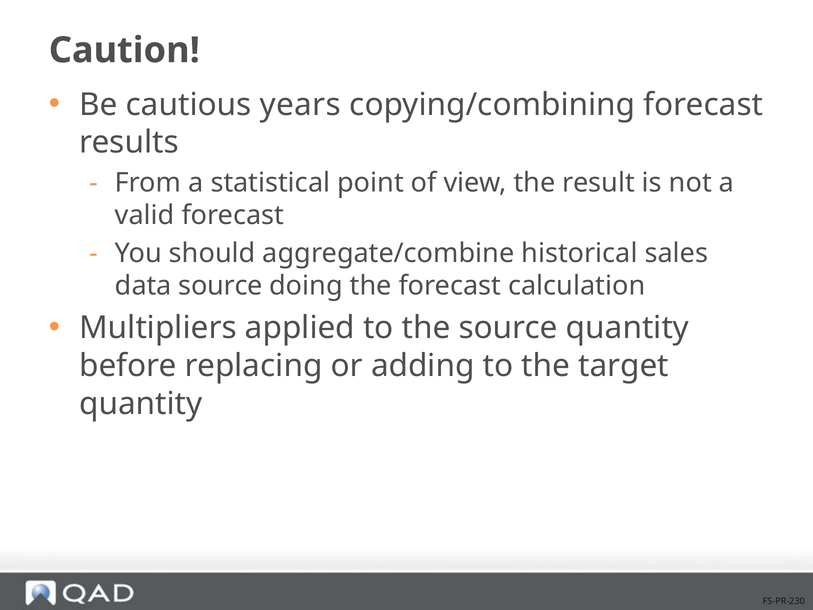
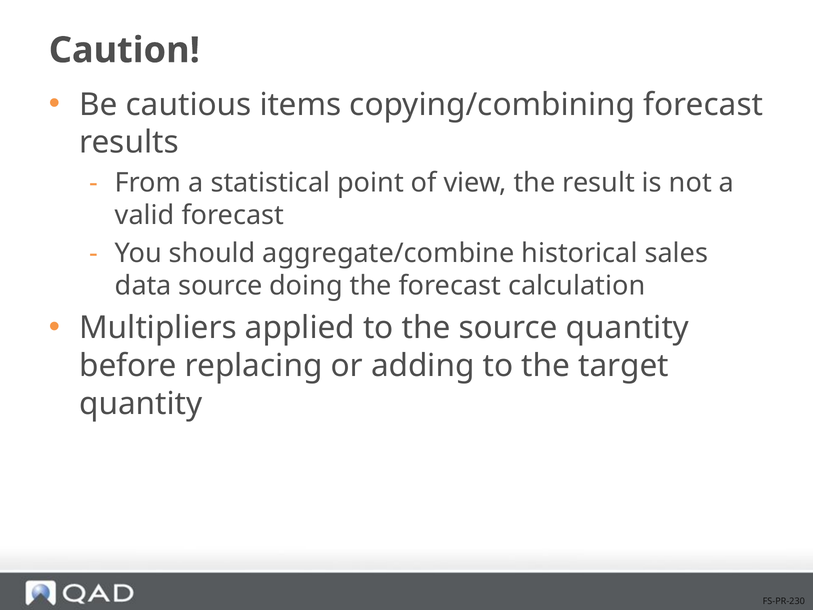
years: years -> items
